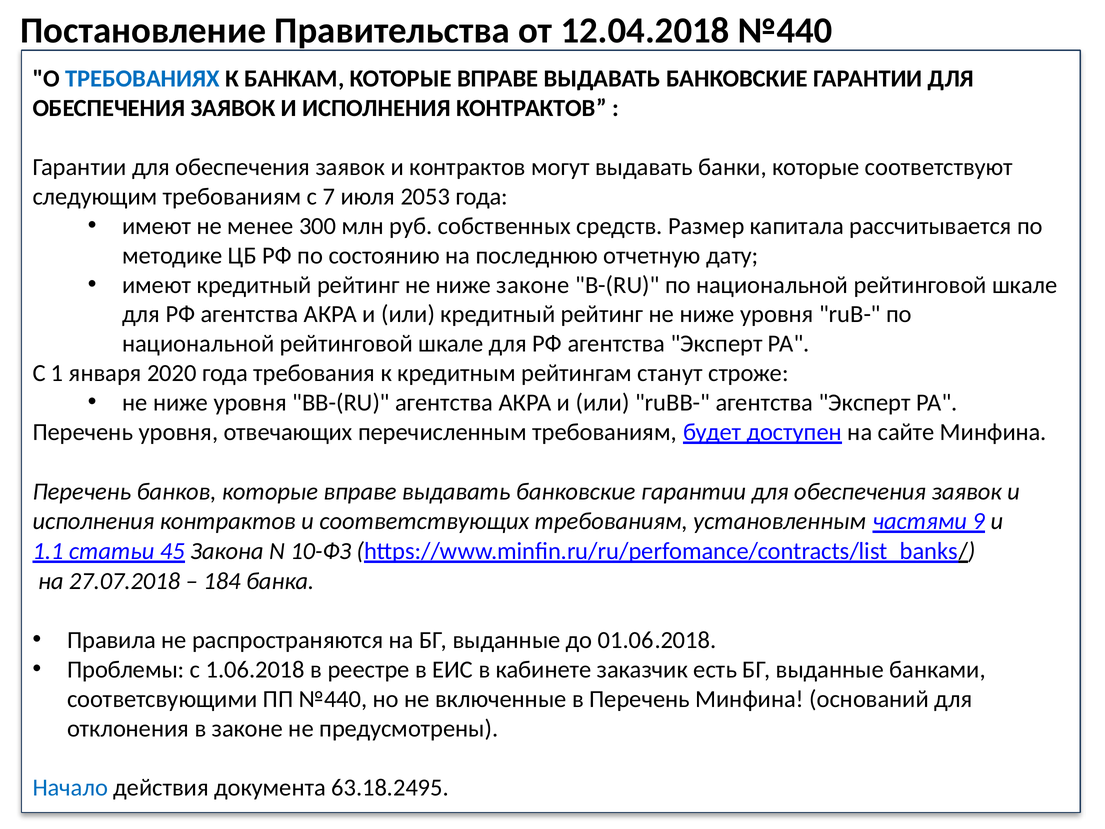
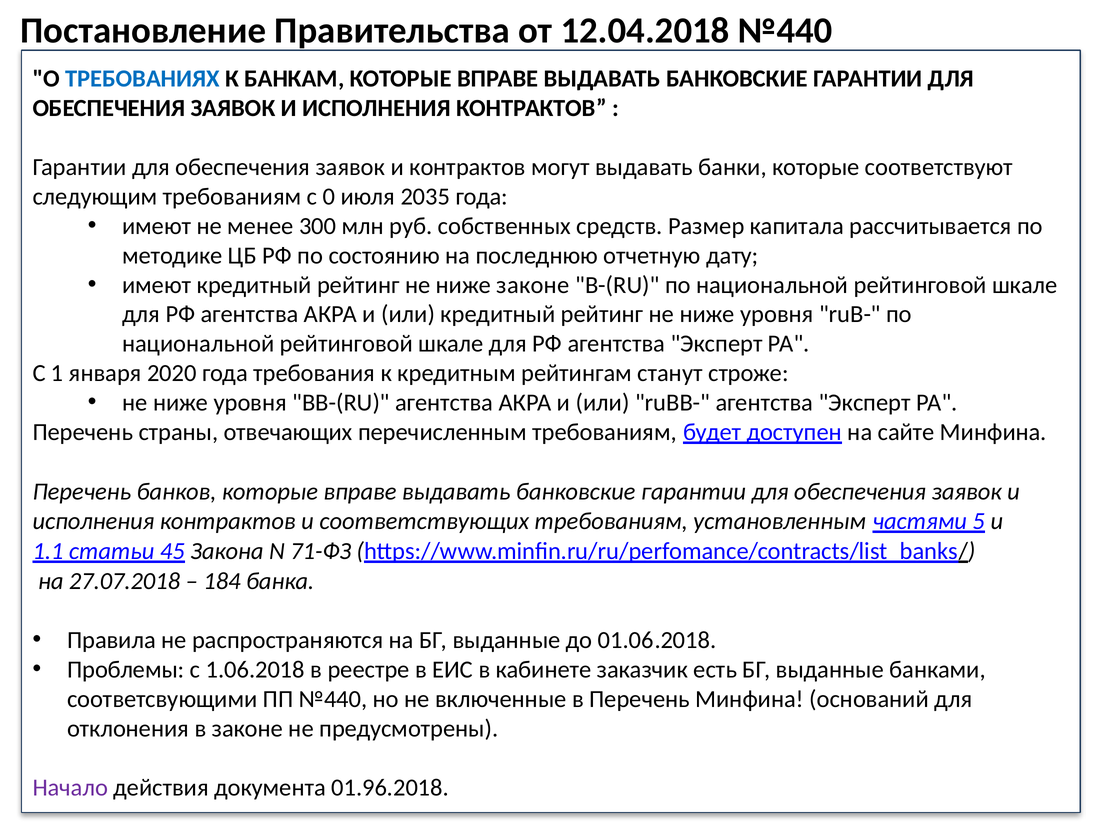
7: 7 -> 0
2053: 2053 -> 2035
Перечень уровня: уровня -> страны
9: 9 -> 5
10-ФЗ: 10-ФЗ -> 71-ФЗ
Начало colour: blue -> purple
63.18.2495: 63.18.2495 -> 01.96.2018
